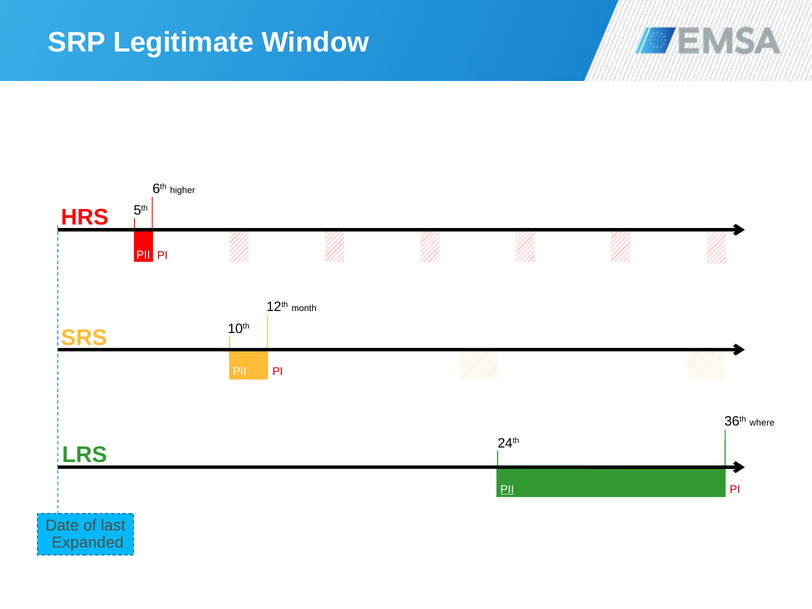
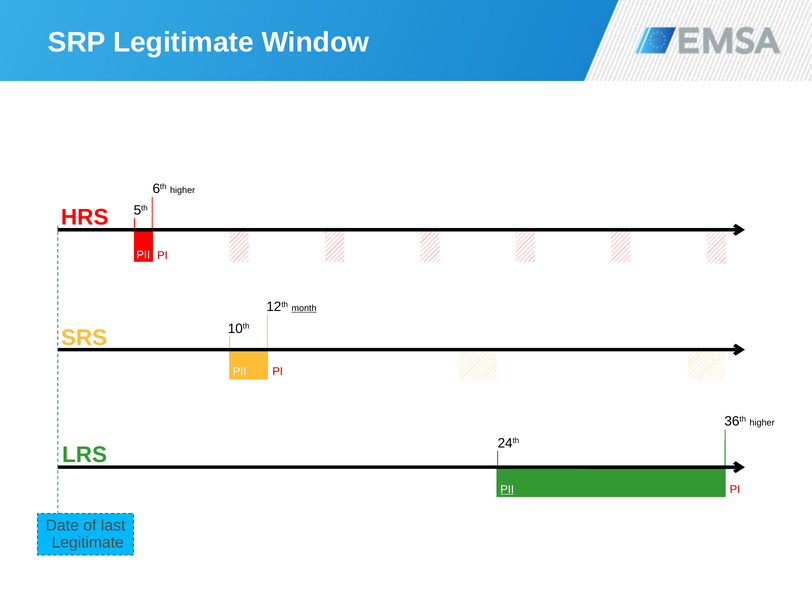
month underline: none -> present
36th where: where -> higher
Expanded at (88, 542): Expanded -> Legitimate
